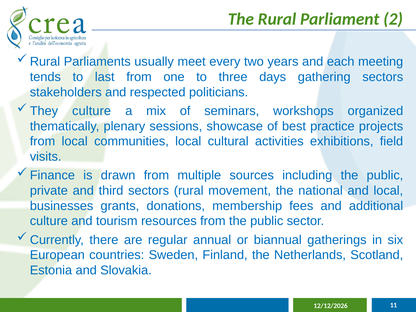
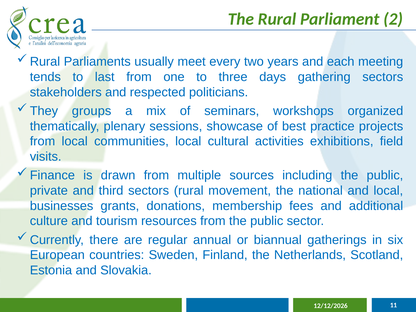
culture at (92, 111): culture -> groups
